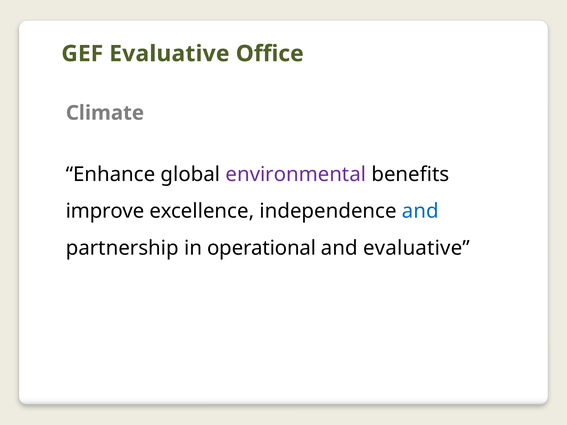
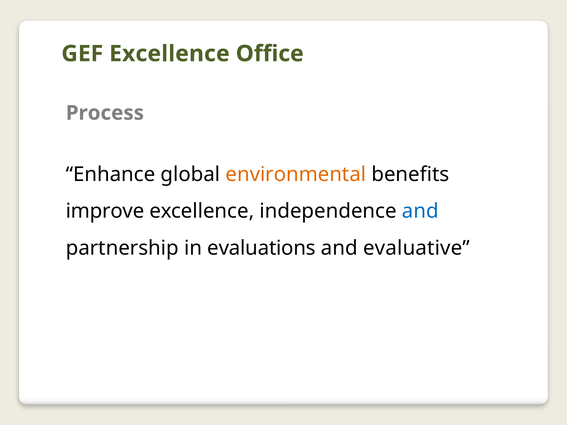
GEF Evaluative: Evaluative -> Excellence
Climate: Climate -> Process
environmental colour: purple -> orange
operational: operational -> evaluations
